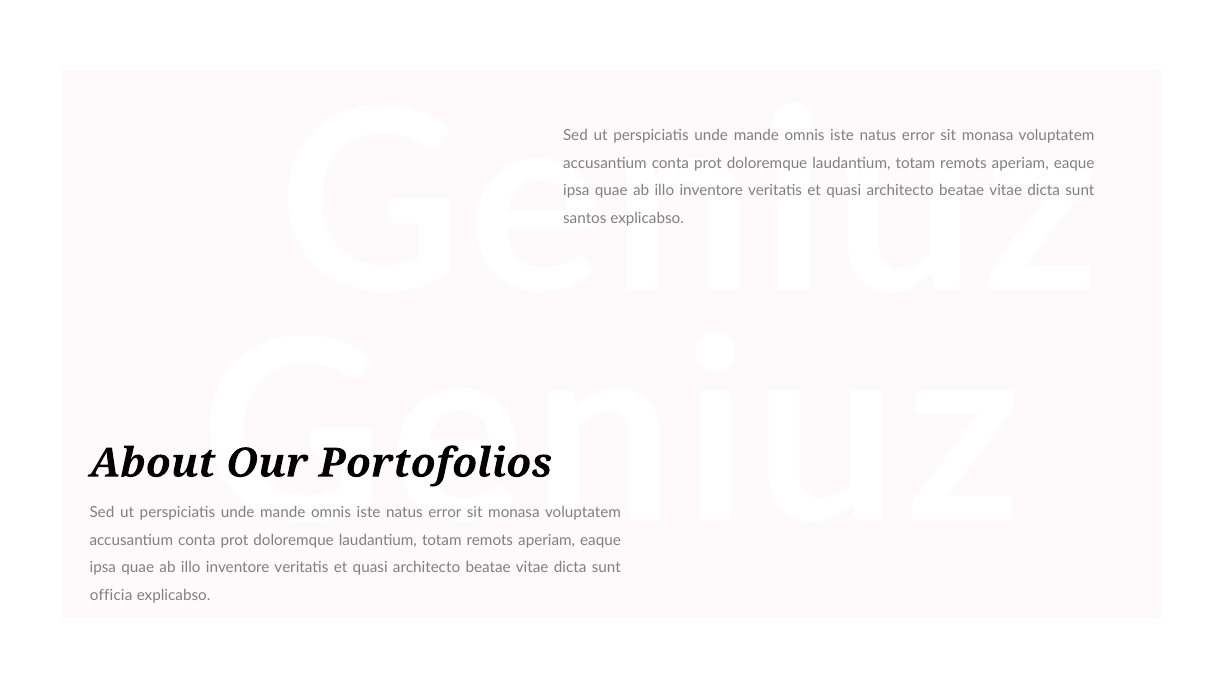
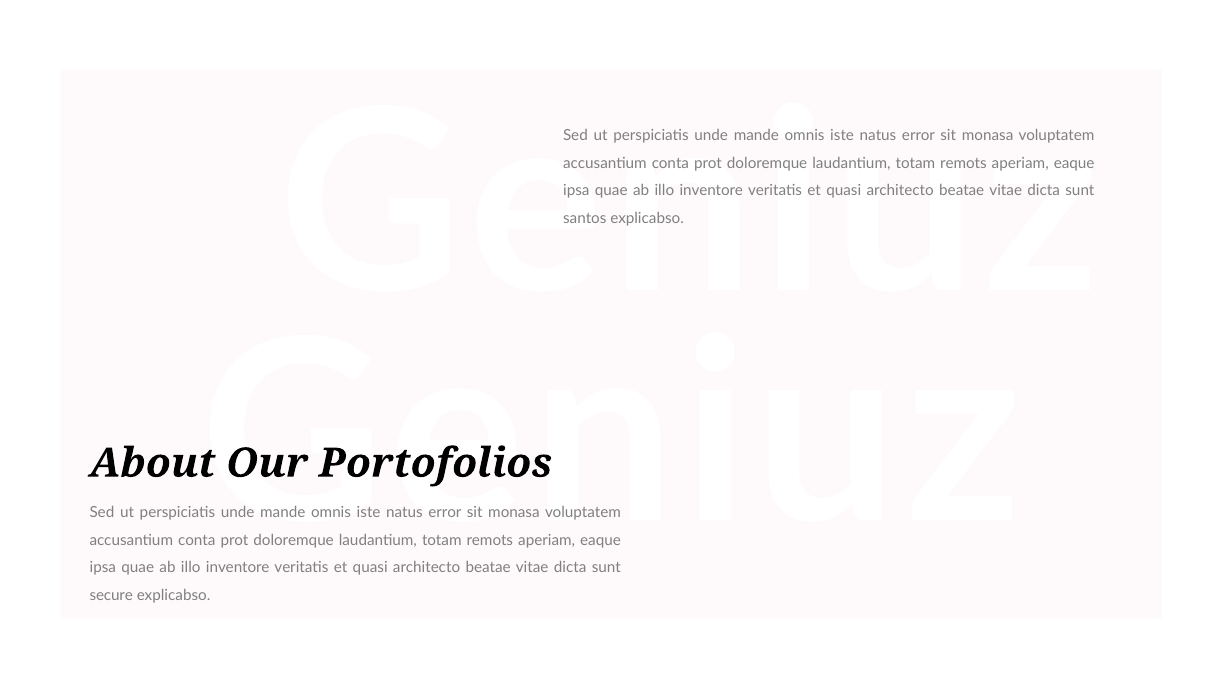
officia: officia -> secure
